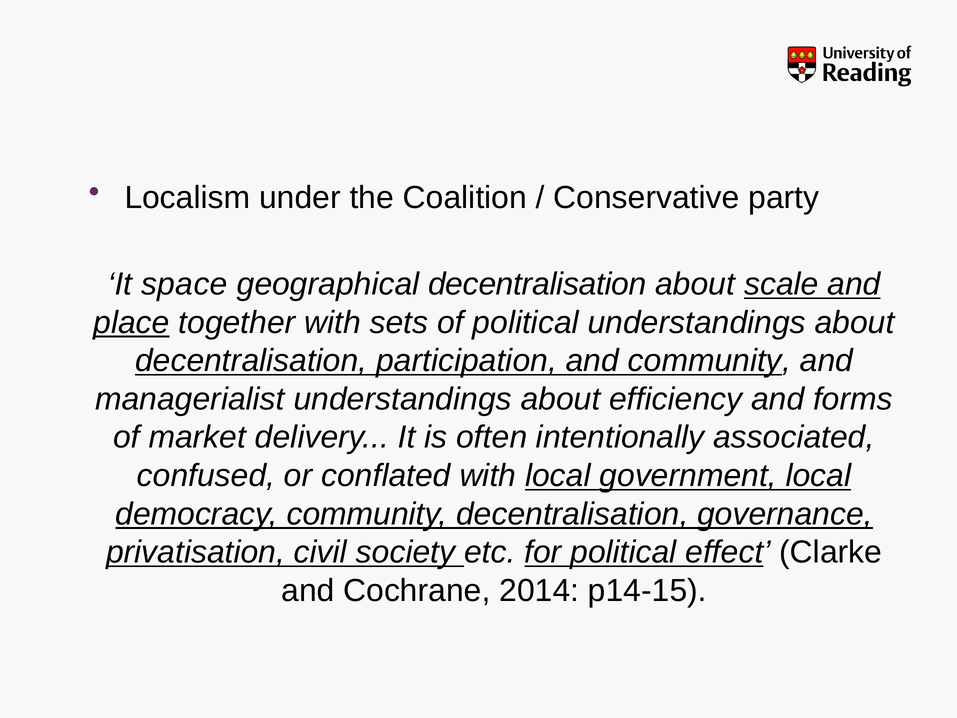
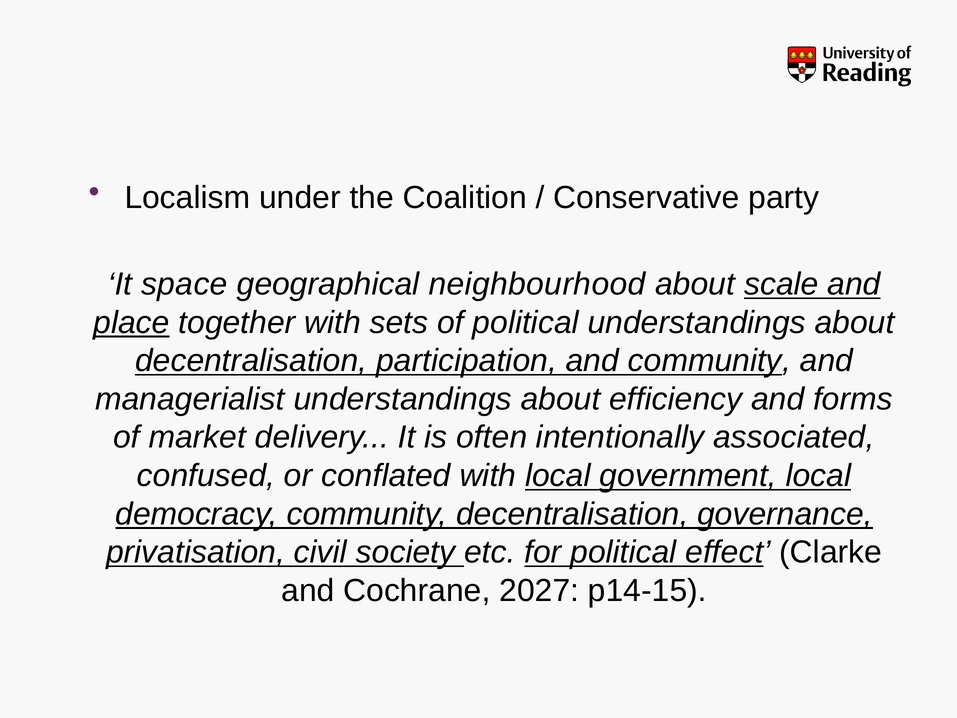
geographical decentralisation: decentralisation -> neighbourhood
2014: 2014 -> 2027
